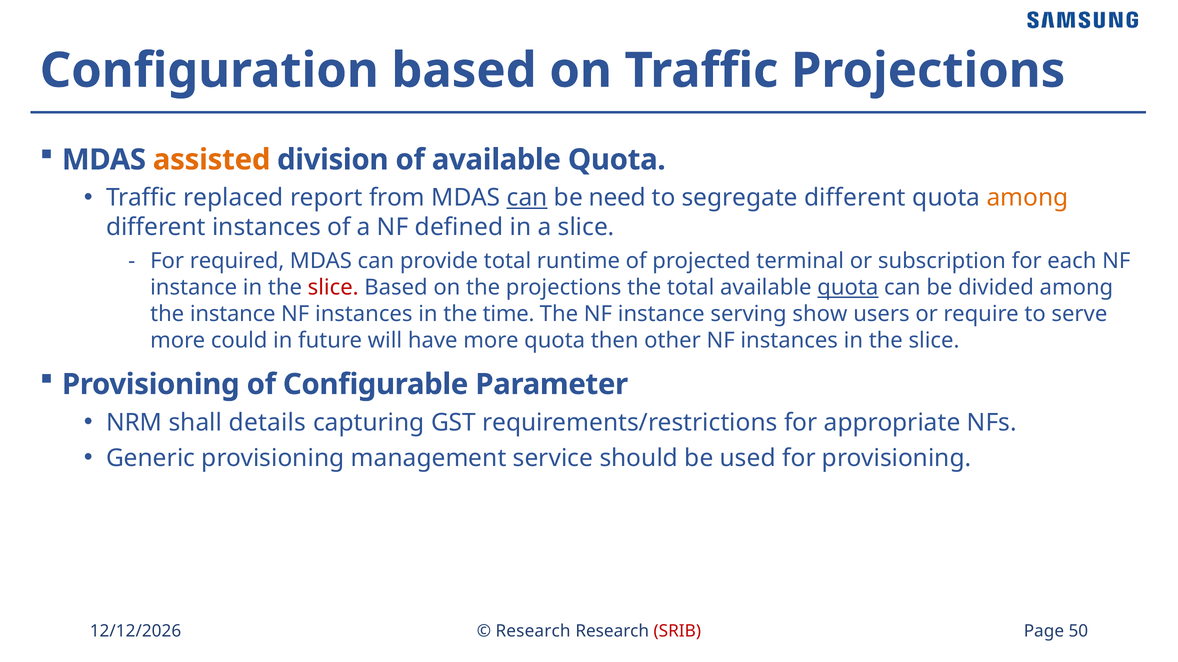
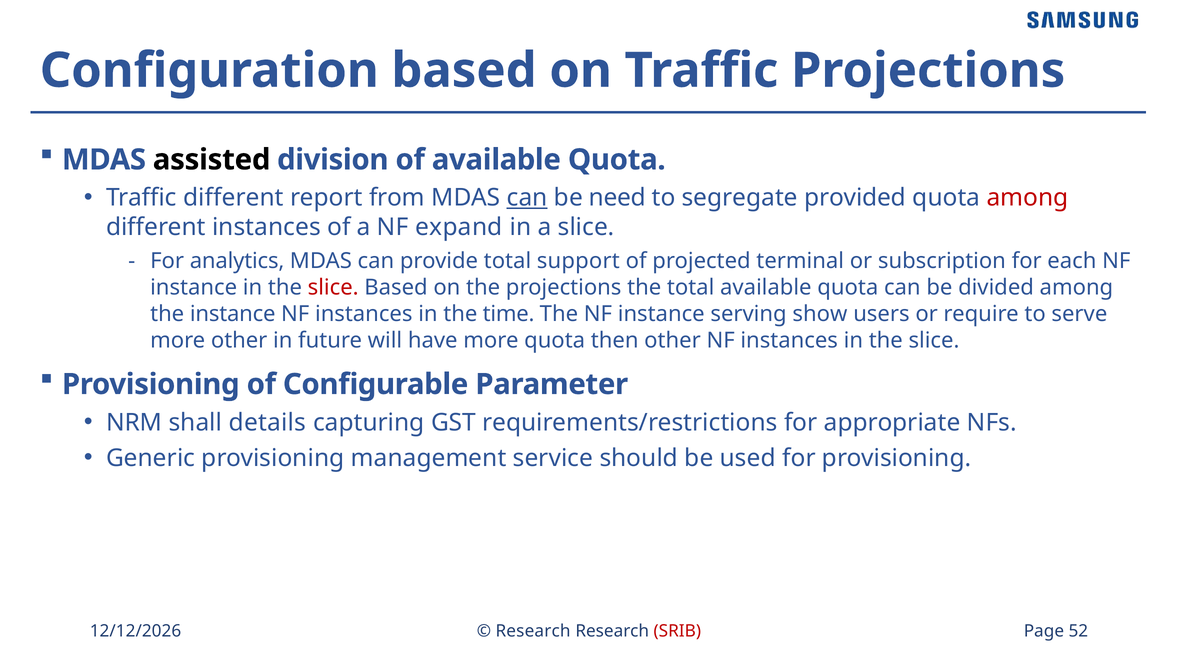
assisted colour: orange -> black
Traffic replaced: replaced -> different
segregate different: different -> provided
among at (1028, 198) colour: orange -> red
defined: defined -> expand
required: required -> analytics
runtime: runtime -> support
quota at (848, 288) underline: present -> none
more could: could -> other
50: 50 -> 52
